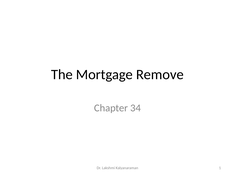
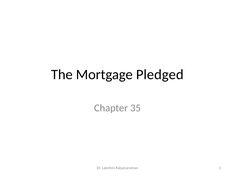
Remove: Remove -> Pledged
34: 34 -> 35
